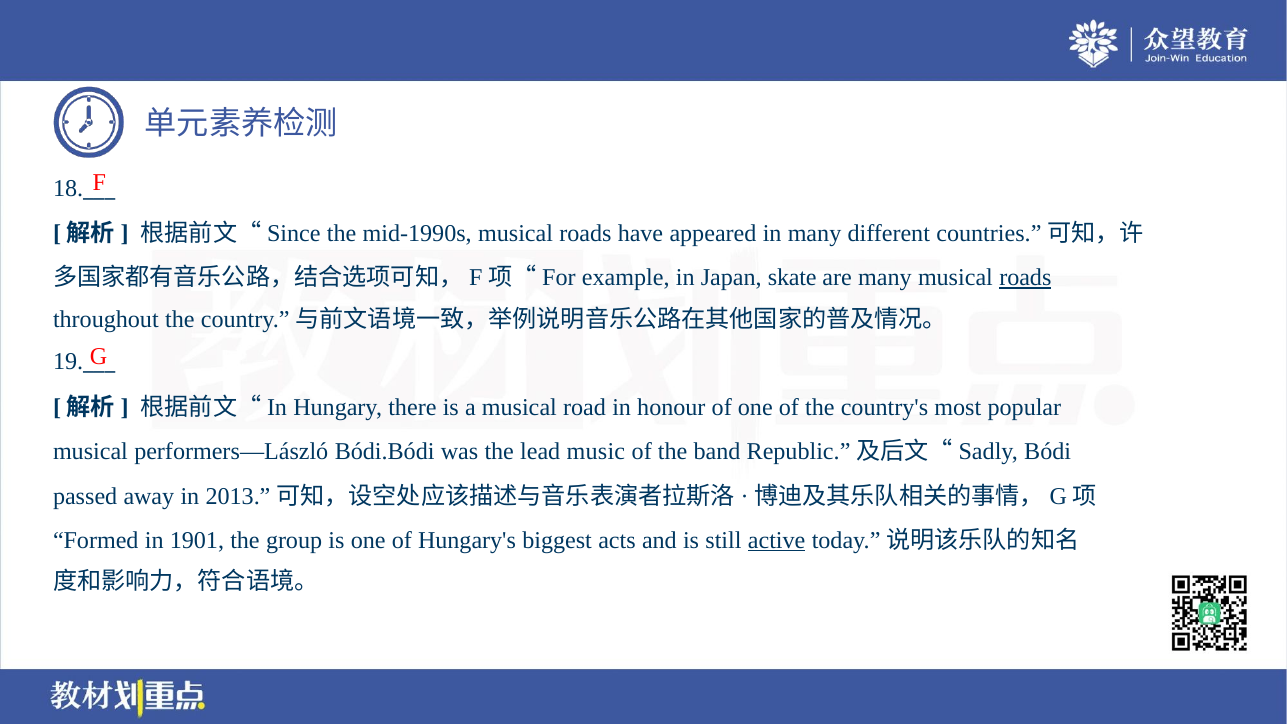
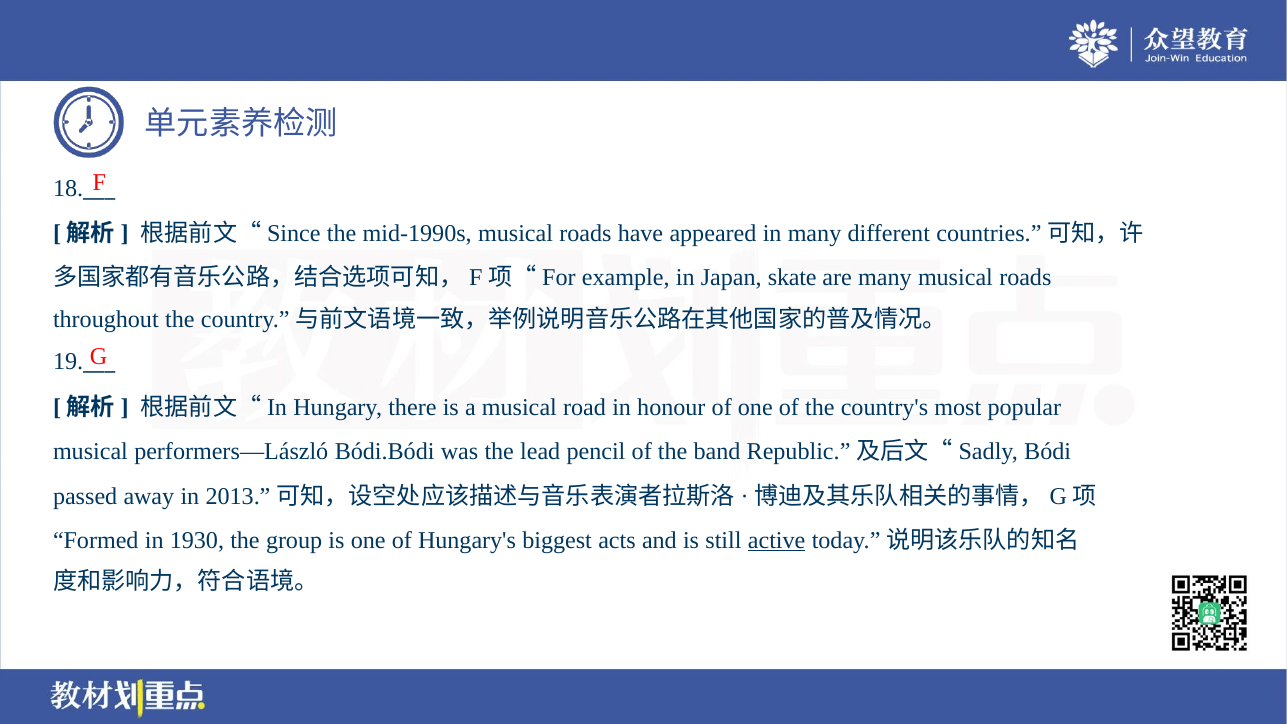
roads at (1025, 278) underline: present -> none
music: music -> pencil
1901: 1901 -> 1930
